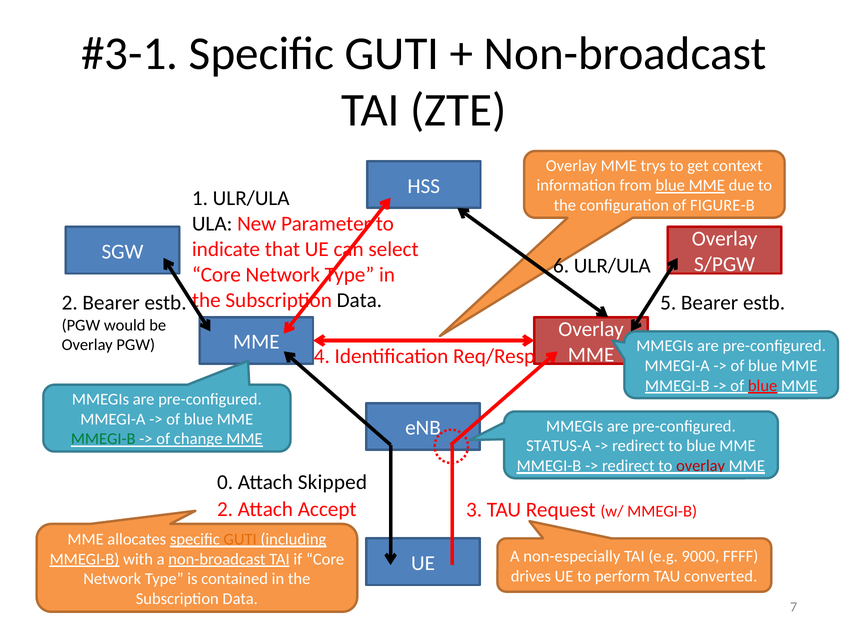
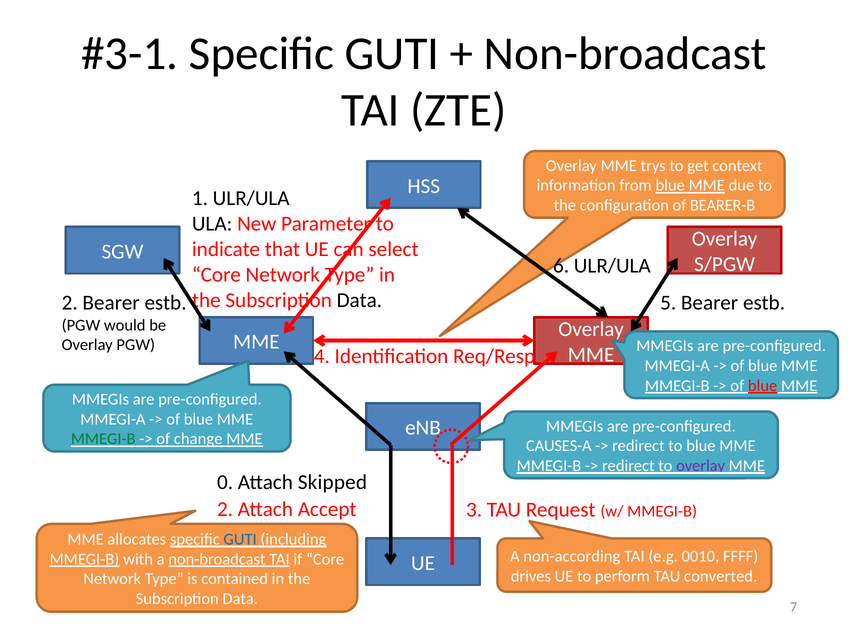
FIGURE-B: FIGURE-B -> BEARER-B
STATUS-A: STATUS-A -> CAUSES-A
overlay at (701, 466) colour: red -> purple
GUTI at (240, 539) colour: orange -> blue
non-especially: non-especially -> non-according
9000: 9000 -> 0010
